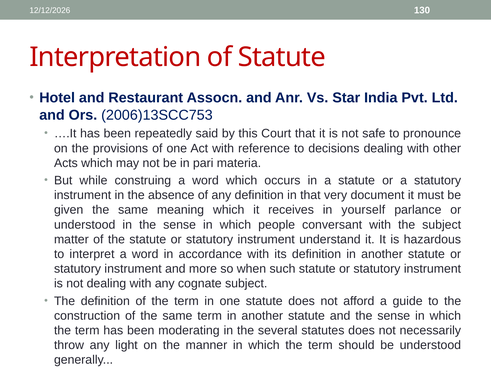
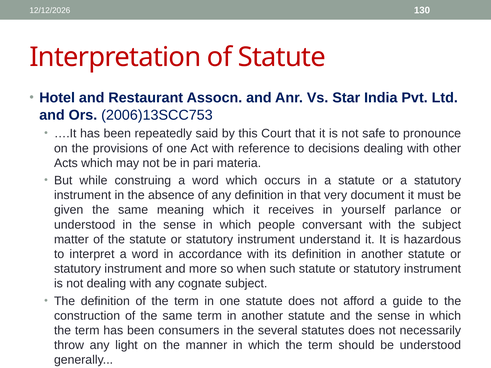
moderating: moderating -> consumers
